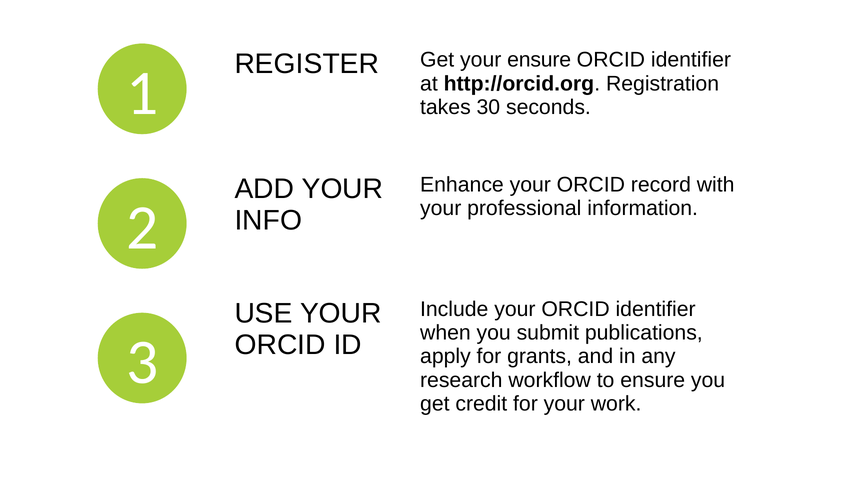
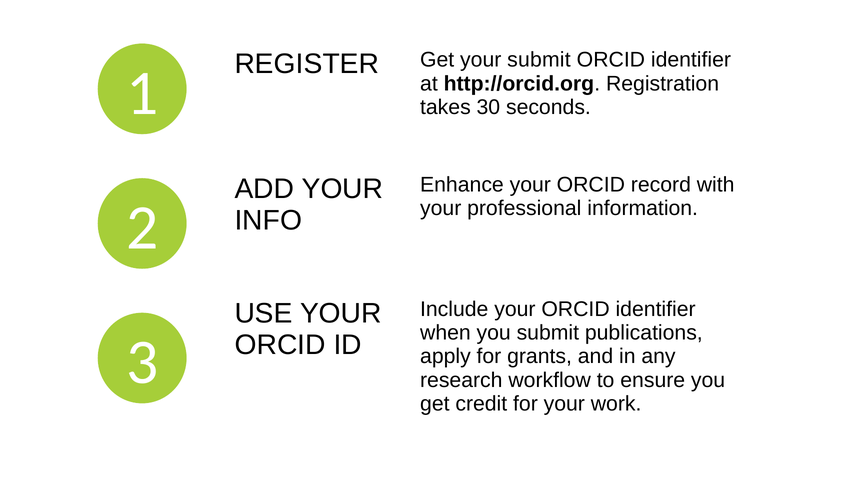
your ensure: ensure -> submit
